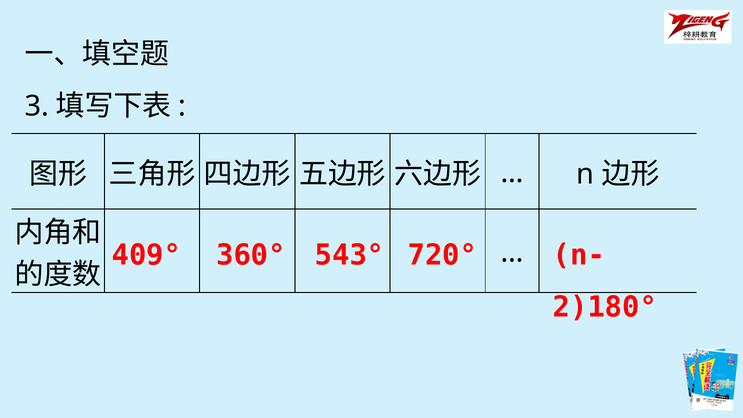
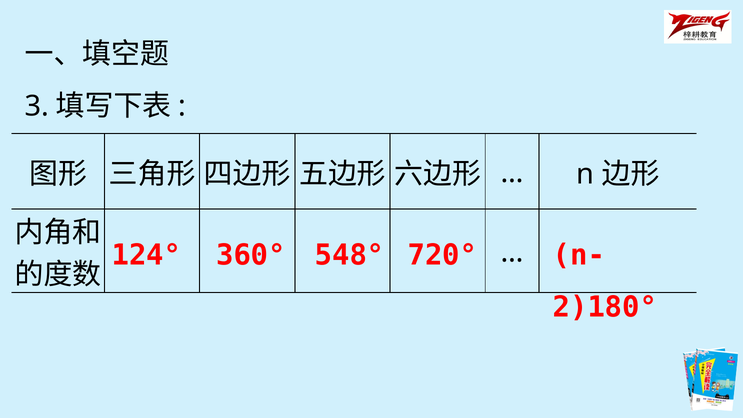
409°: 409° -> 124°
543°: 543° -> 548°
